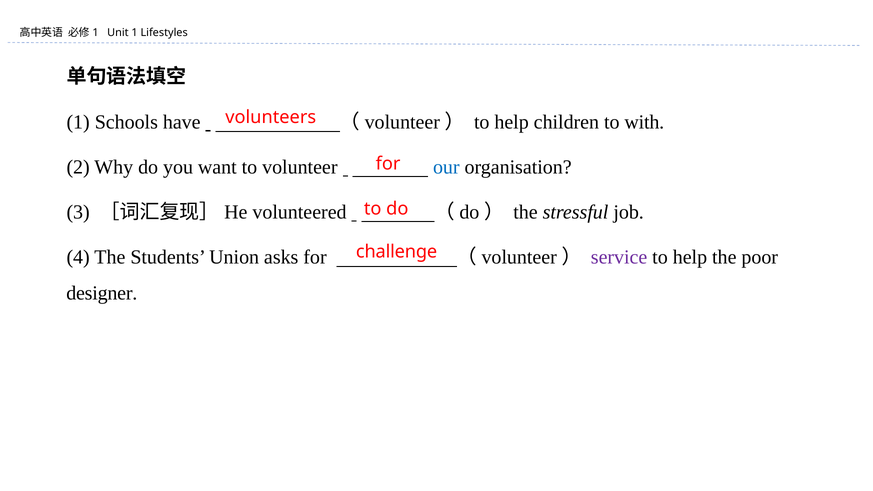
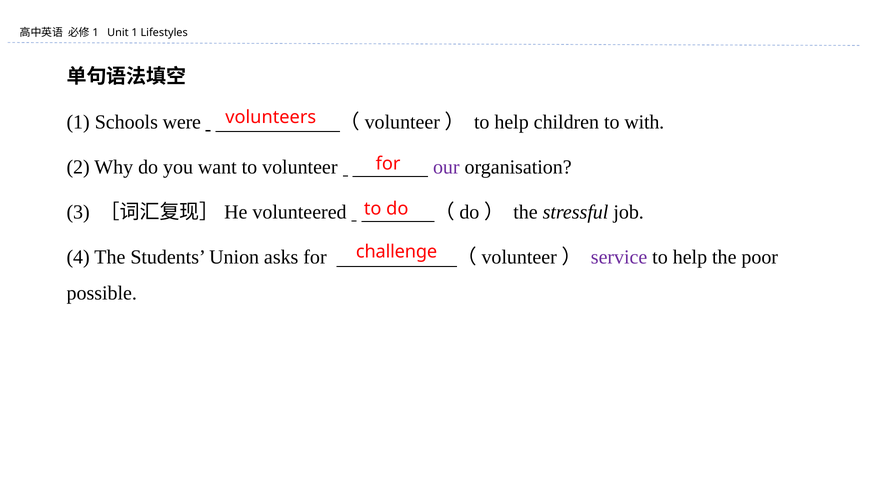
have: have -> were
our colour: blue -> purple
designer: designer -> possible
